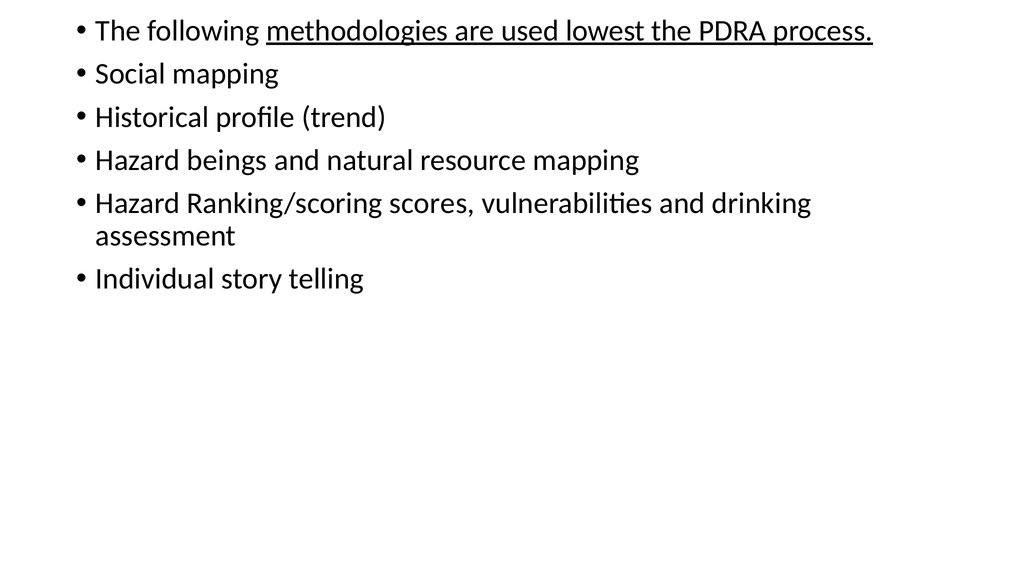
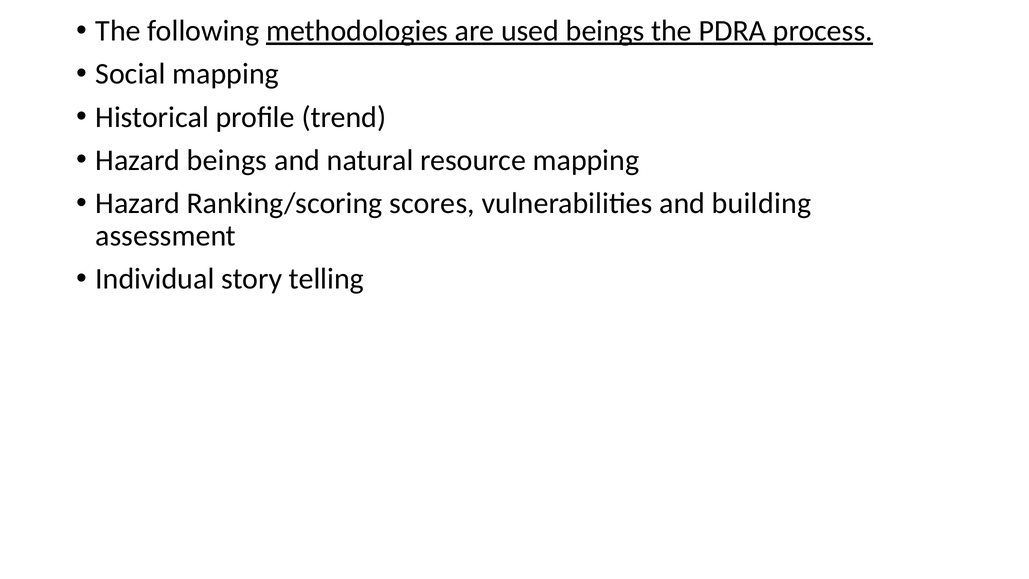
used lowest: lowest -> beings
drinking: drinking -> building
